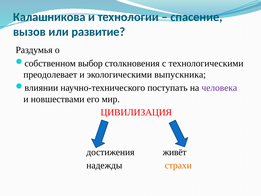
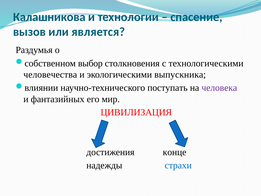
развитие: развитие -> является
преодолевает: преодолевает -> человечества
новшествами: новшествами -> фантазийных
живёт: живёт -> конце
страхи colour: orange -> blue
